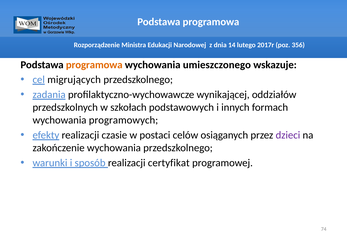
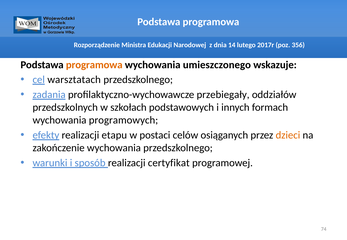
migrujących: migrujących -> warsztatach
wynikającej: wynikającej -> przebiegały
czasie: czasie -> etapu
dzieci colour: purple -> orange
